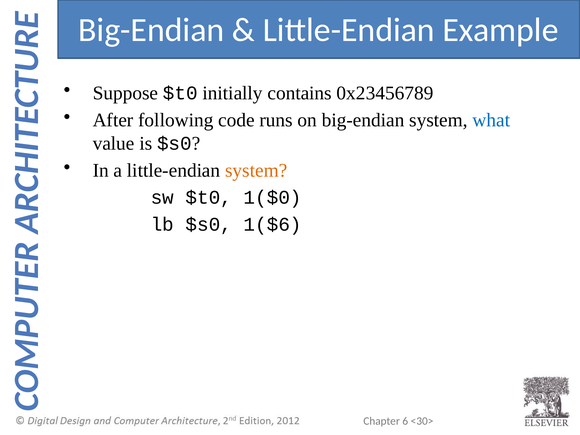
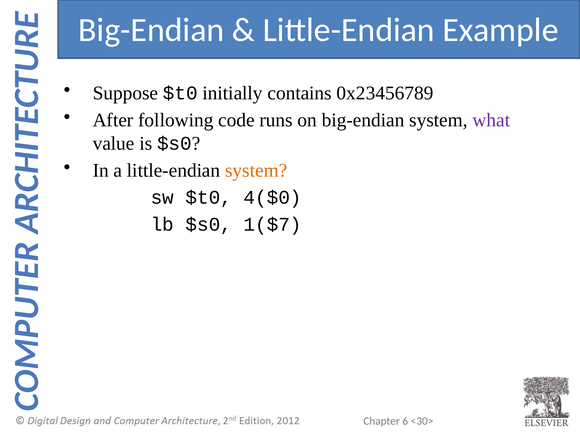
what colour: blue -> purple
1($0: 1($0 -> 4($0
1($6: 1($6 -> 1($7
